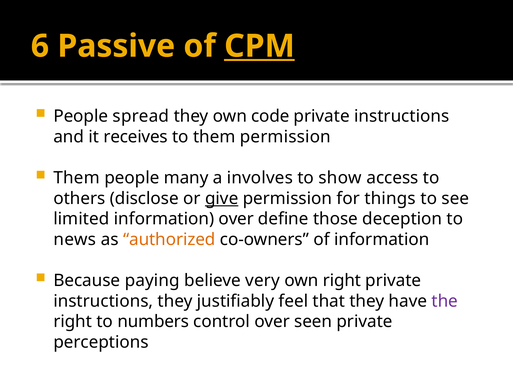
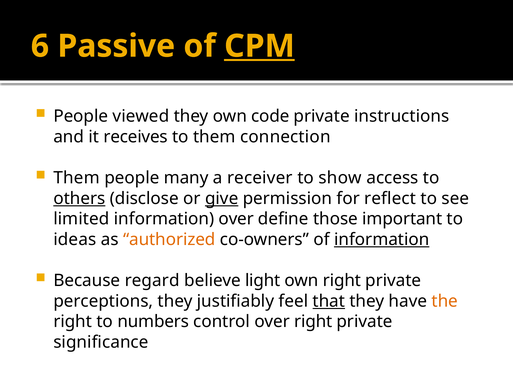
spread: spread -> viewed
them permission: permission -> connection
involves: involves -> receiver
others underline: none -> present
things: things -> reflect
deception: deception -> important
news: news -> ideas
information at (382, 239) underline: none -> present
paying: paying -> regard
very: very -> light
instructions at (103, 301): instructions -> perceptions
that underline: none -> present
the colour: purple -> orange
over seen: seen -> right
perceptions: perceptions -> significance
